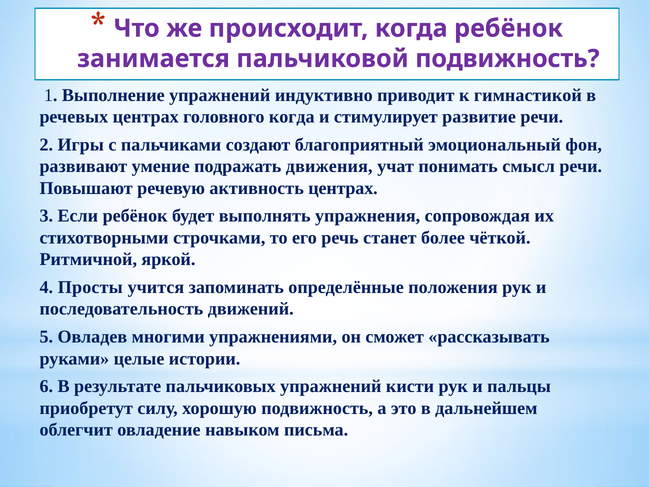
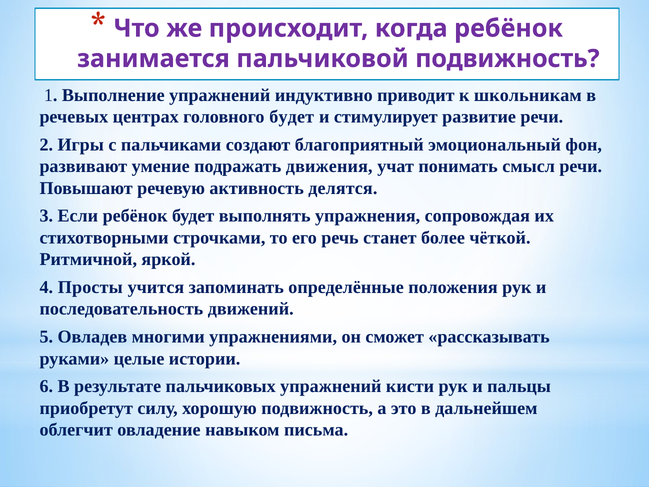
гимнастикой: гимнастикой -> школьникам
головного когда: когда -> будет
активность центрах: центрах -> делятся
